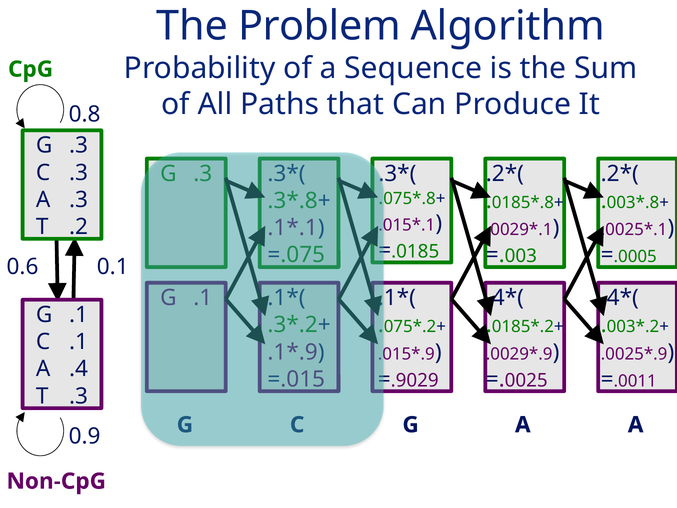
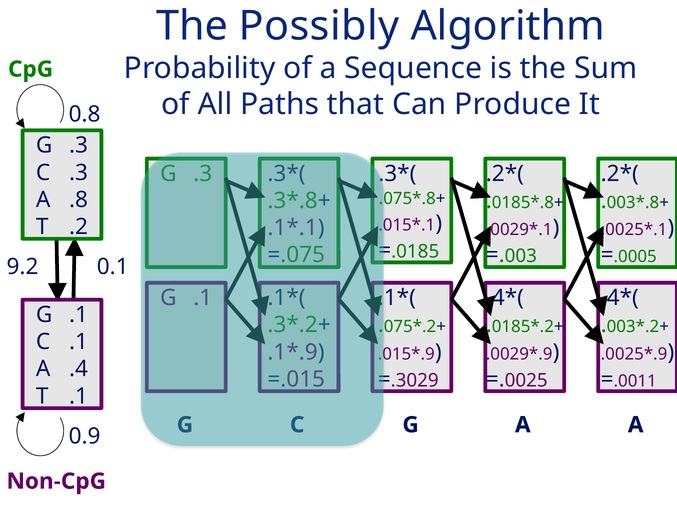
Problem: Problem -> Possibly
A .3: .3 -> .8
0.6: 0.6 -> 9.2
.9029: .9029 -> .3029
T .3: .3 -> .1
